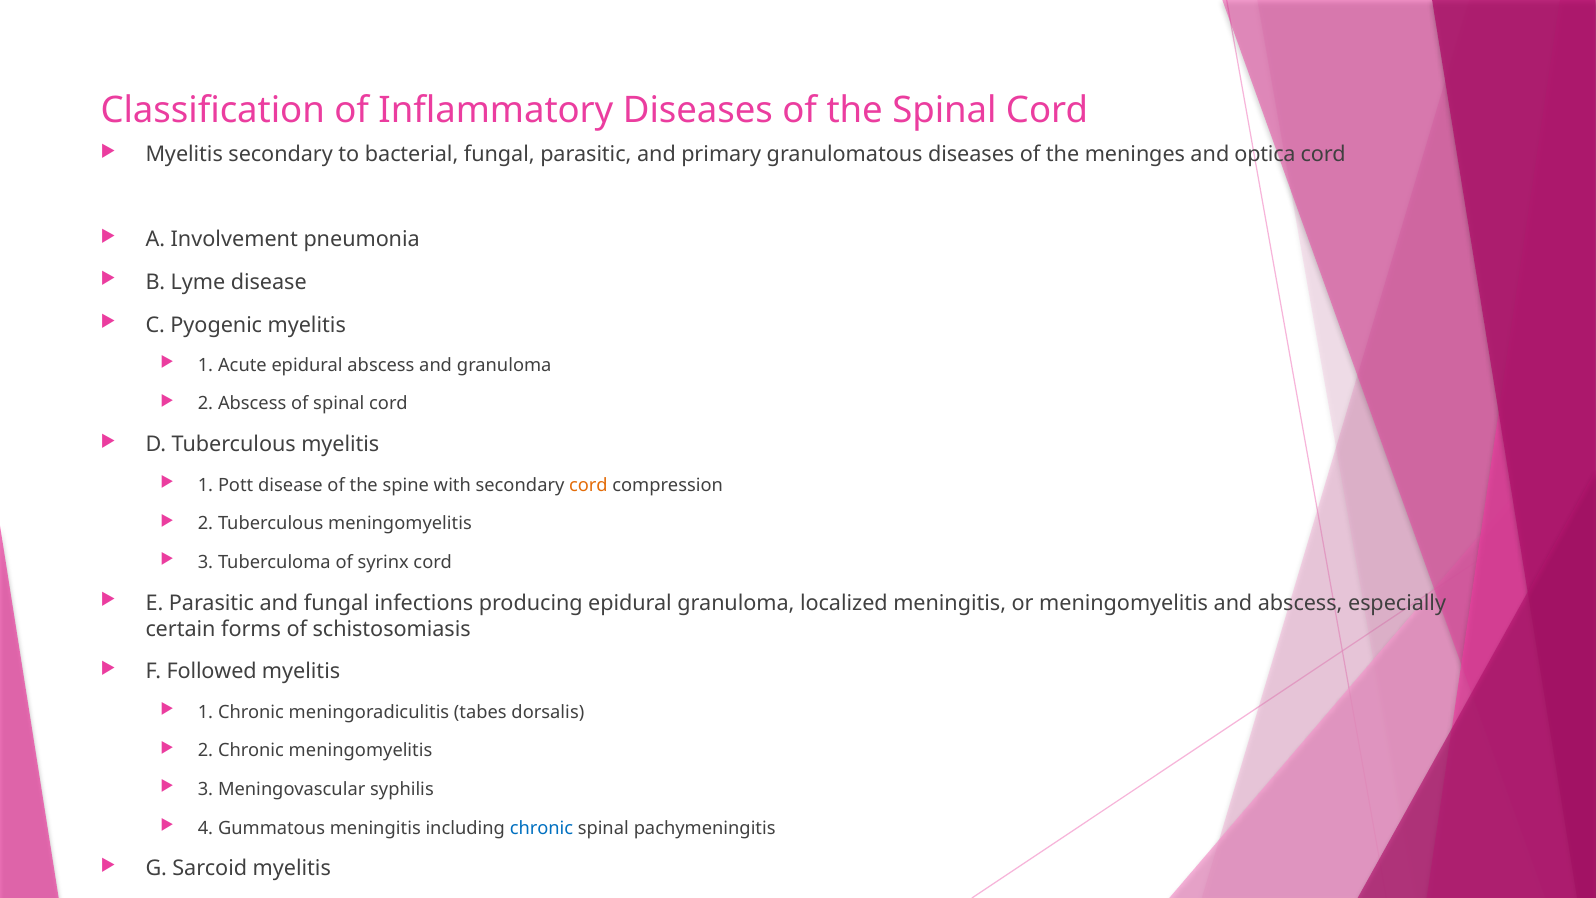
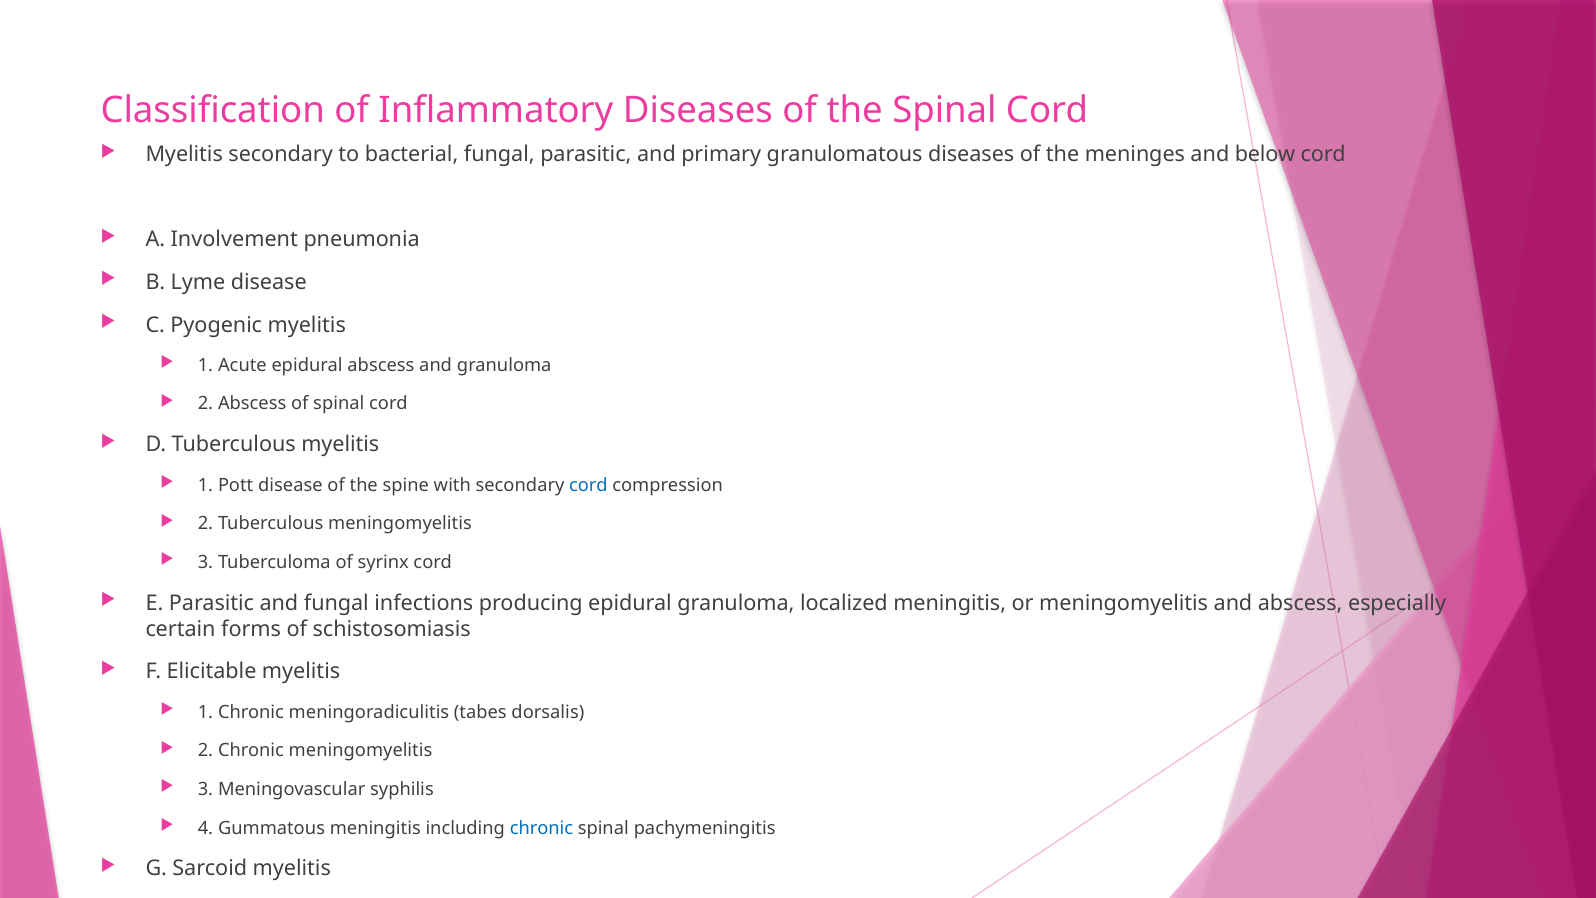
optica: optica -> below
cord at (588, 485) colour: orange -> blue
Followed: Followed -> Elicitable
